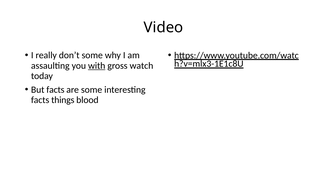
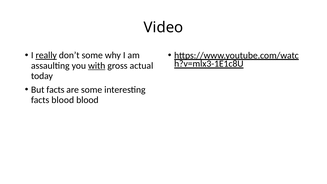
really underline: none -> present
watch: watch -> actual
facts things: things -> blood
